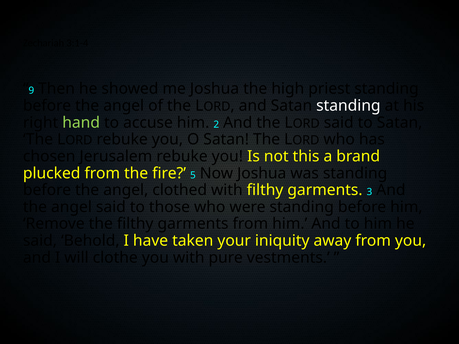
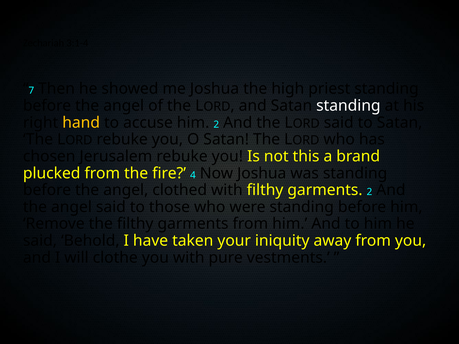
9: 9 -> 7
hand colour: light green -> yellow
5: 5 -> 4
garments 3: 3 -> 2
